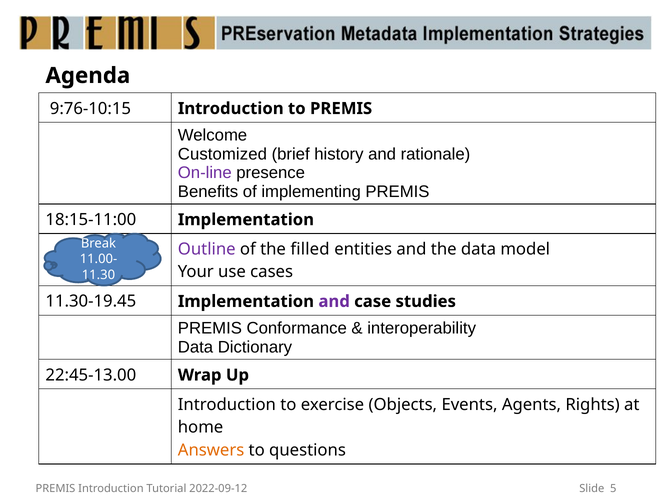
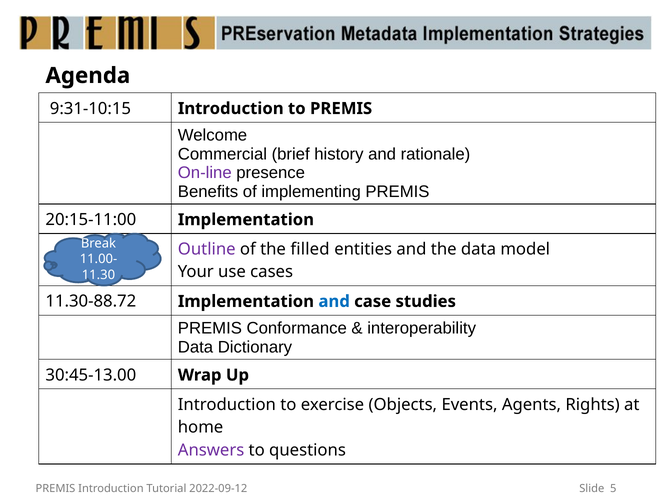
9:76-10:15: 9:76-10:15 -> 9:31-10:15
Customized: Customized -> Commercial
18:15-11:00: 18:15-11:00 -> 20:15-11:00
11.30-19.45: 11.30-19.45 -> 11.30-88.72
and at (334, 301) colour: purple -> blue
22:45-13.00: 22:45-13.00 -> 30:45-13.00
Answers colour: orange -> purple
